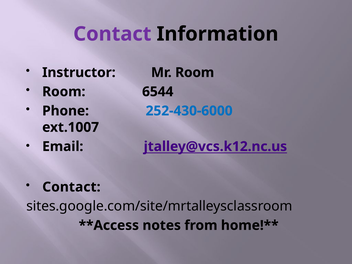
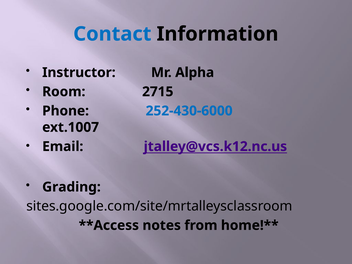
Contact at (112, 34) colour: purple -> blue
Mr Room: Room -> Alpha
6544: 6544 -> 2715
Contact at (71, 187): Contact -> Grading
